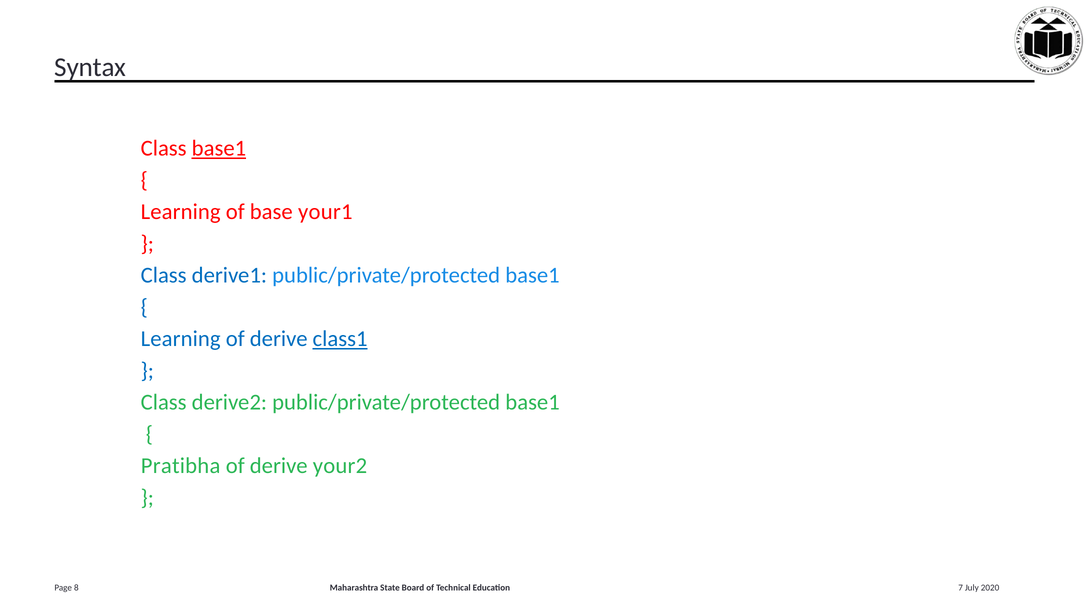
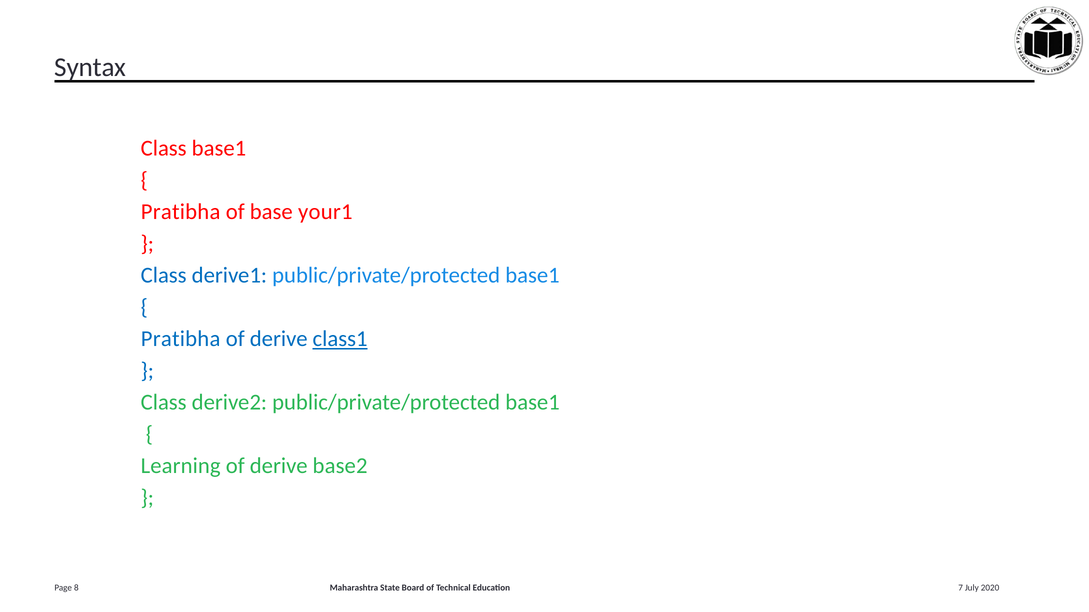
base1 at (219, 149) underline: present -> none
Learning at (181, 212): Learning -> Pratibha
Learning at (181, 339): Learning -> Pratibha
Pratibha: Pratibha -> Learning
your2: your2 -> base2
